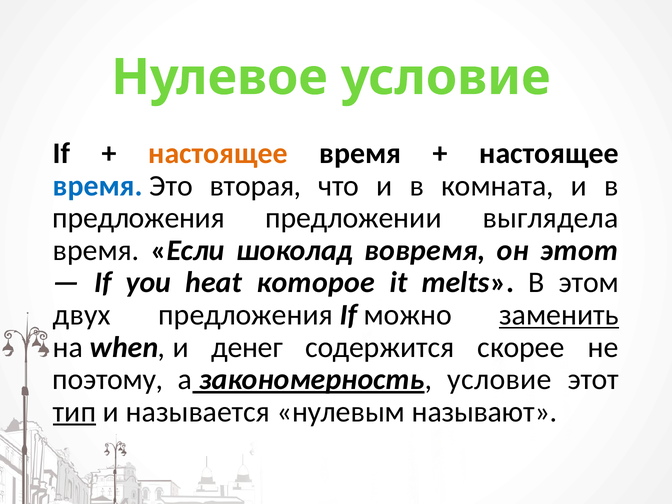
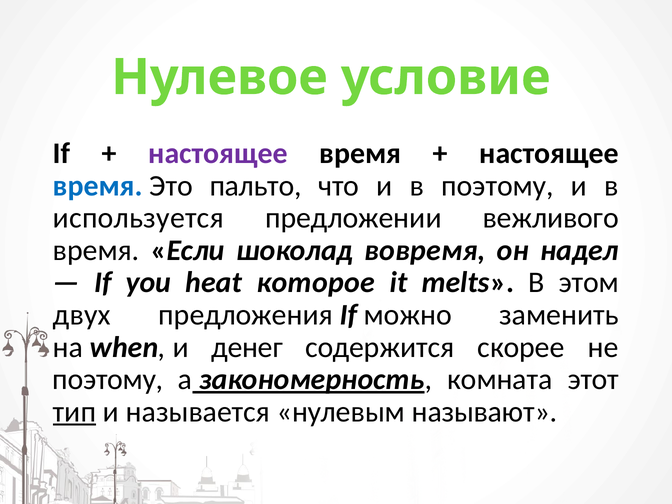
настоящее at (218, 153) colour: orange -> purple
вторая: вторая -> пальто
в комната: комната -> поэтому
предложения at (139, 218): предложения -> используется
выглядела: выглядела -> вежливого
он этот: этот -> надел
заменить underline: present -> none
закономерность условие: условие -> комната
